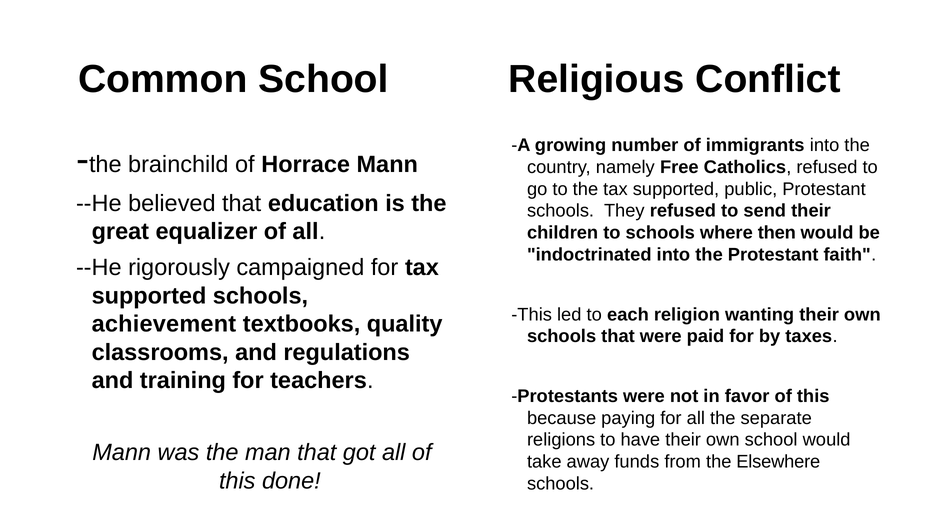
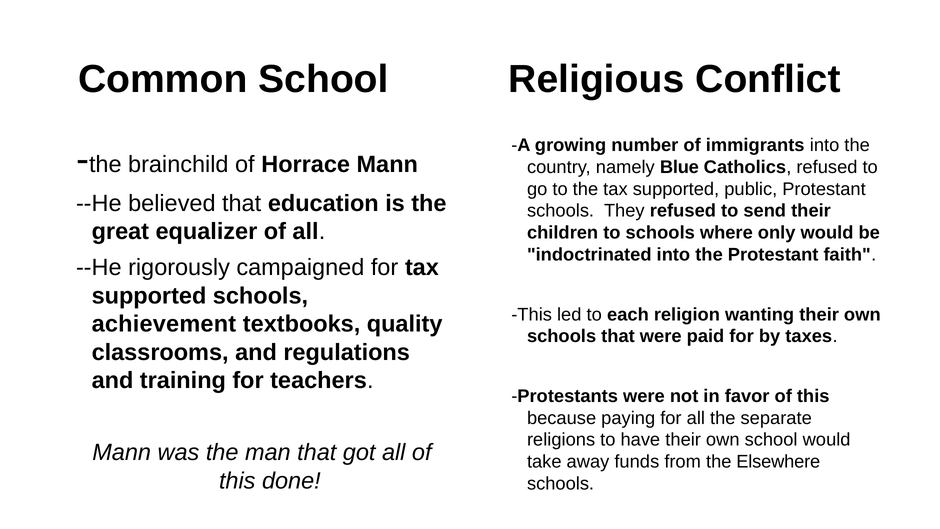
Free: Free -> Blue
then: then -> only
